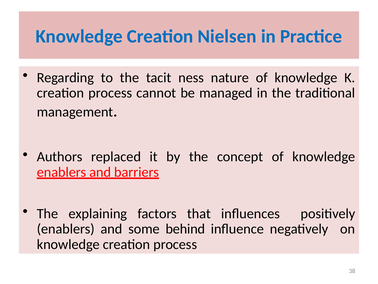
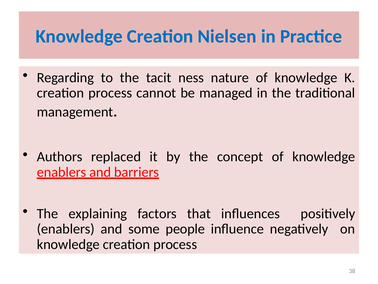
behind: behind -> people
